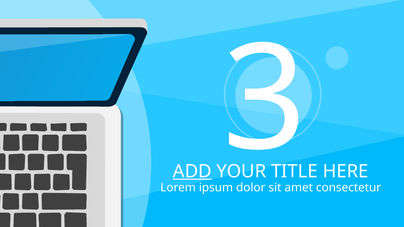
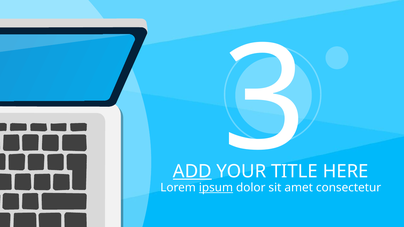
ipsum underline: none -> present
